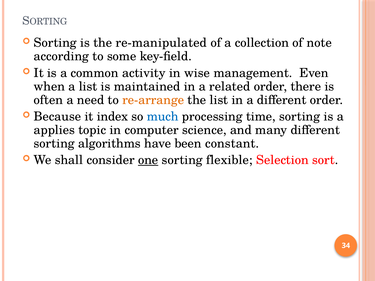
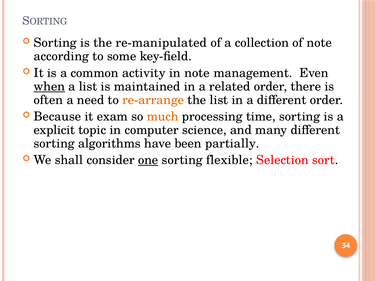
in wise: wise -> note
when underline: none -> present
index: index -> exam
much colour: blue -> orange
applies: applies -> explicit
constant: constant -> partially
